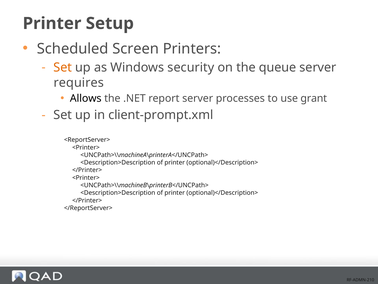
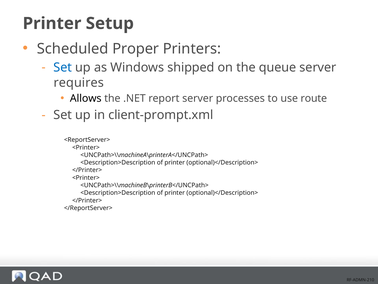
Screen: Screen -> Proper
Set at (63, 67) colour: orange -> blue
security: security -> shipped
grant: grant -> route
